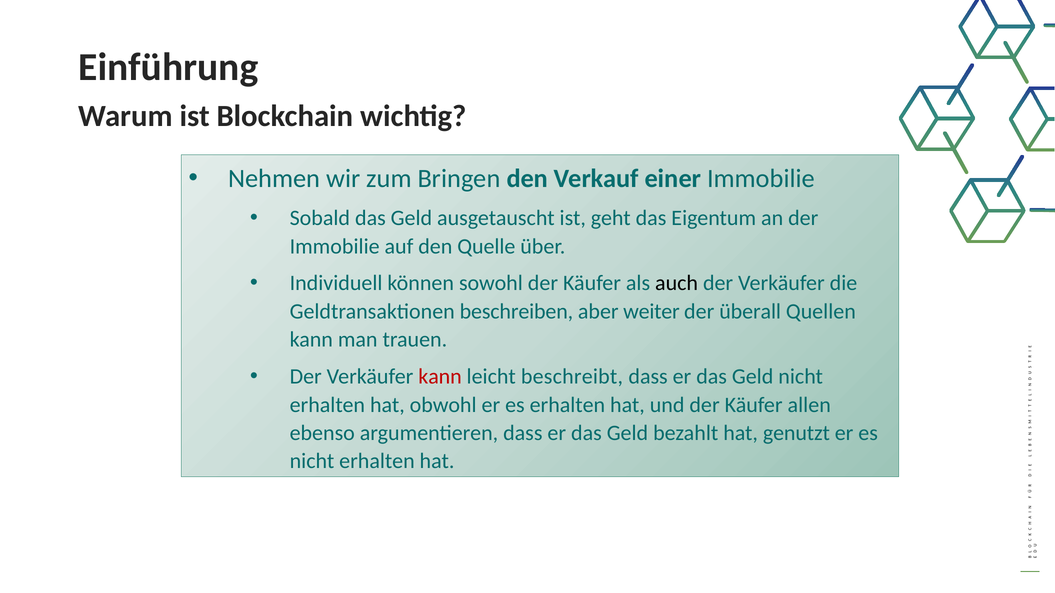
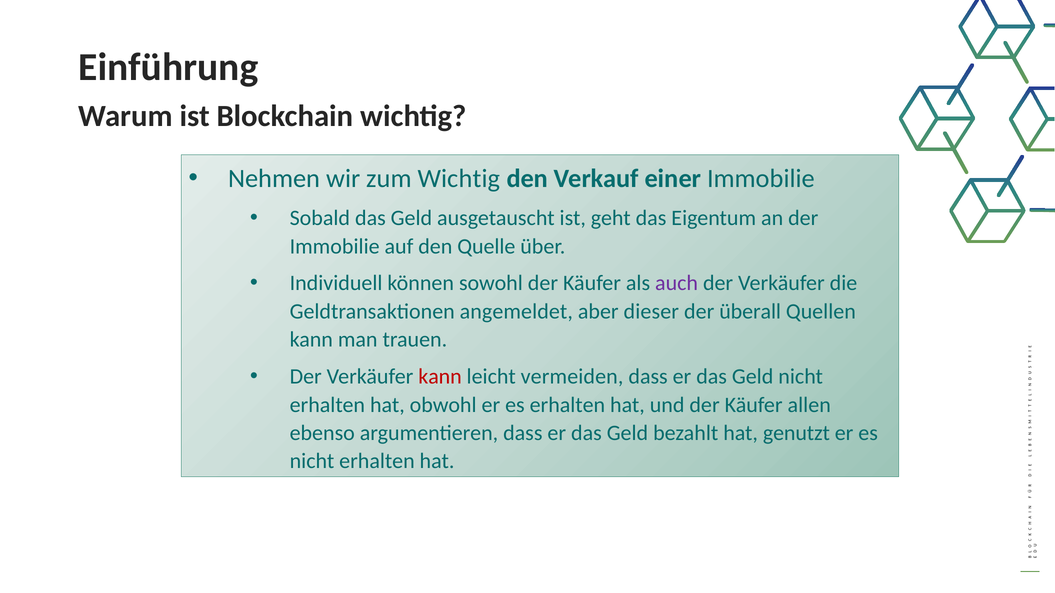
zum Bringen: Bringen -> Wichtig
auch colour: black -> purple
beschreiben: beschreiben -> angemeldet
weiter: weiter -> dieser
beschreibt: beschreibt -> vermeiden
